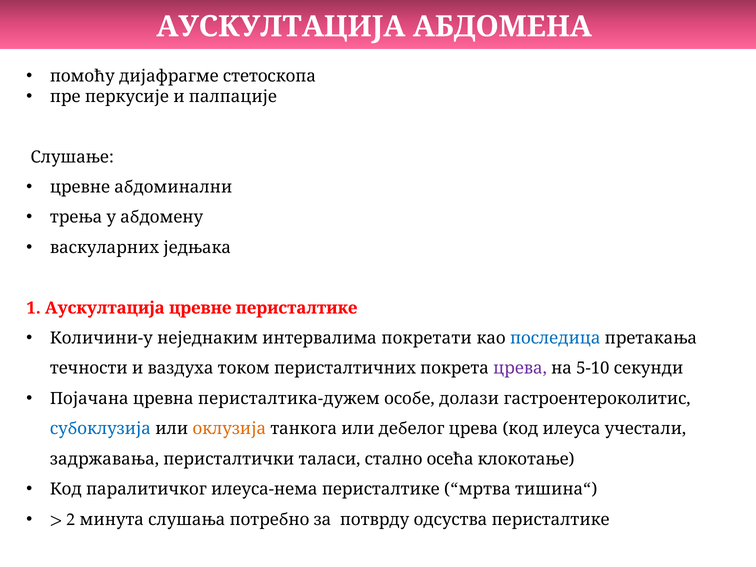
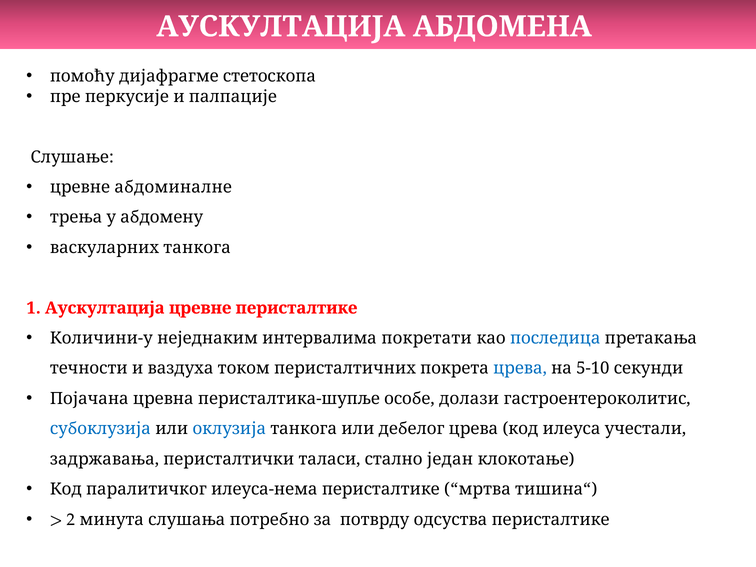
абдоминални: абдоминални -> абдоминалне
васкуларних једњака: једњака -> танкога
црева at (520, 368) colour: purple -> blue
перисталтика-дужем: перисталтика-дужем -> перисталтика-шупље
оклузија colour: orange -> blue
осећа: осећа -> један
